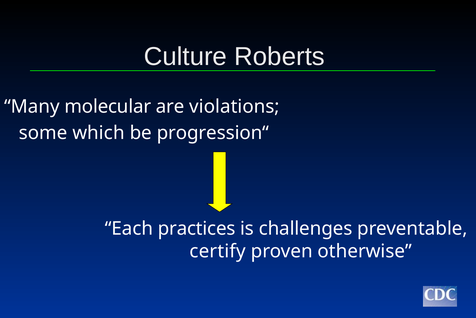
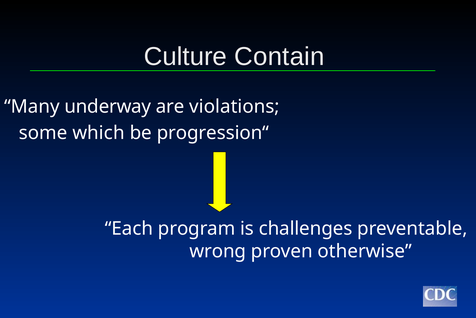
Roberts: Roberts -> Contain
molecular: molecular -> underway
practices: practices -> program
certify: certify -> wrong
